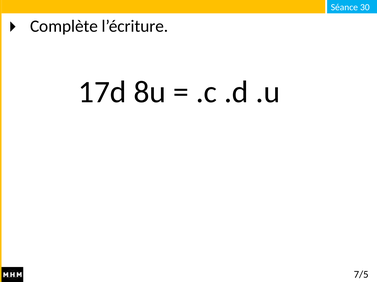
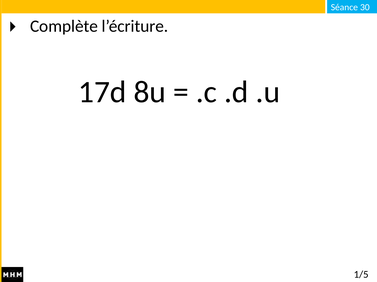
7/5: 7/5 -> 1/5
